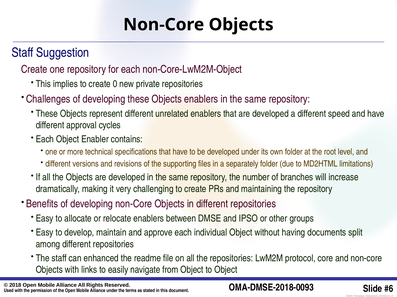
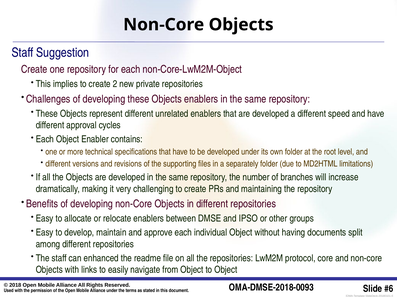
0: 0 -> 2
